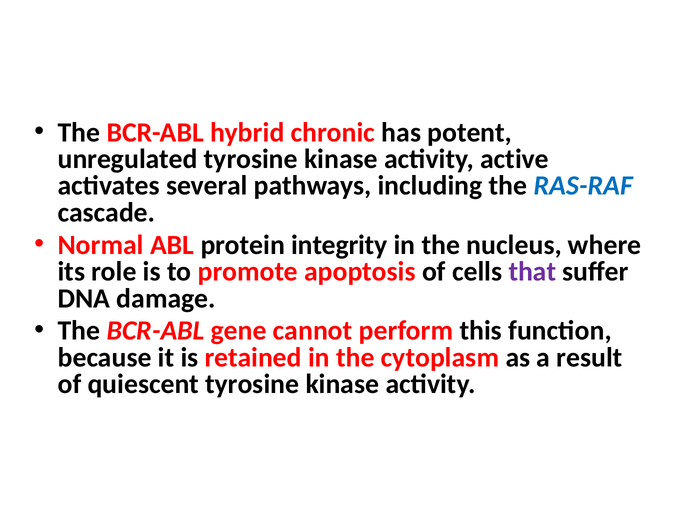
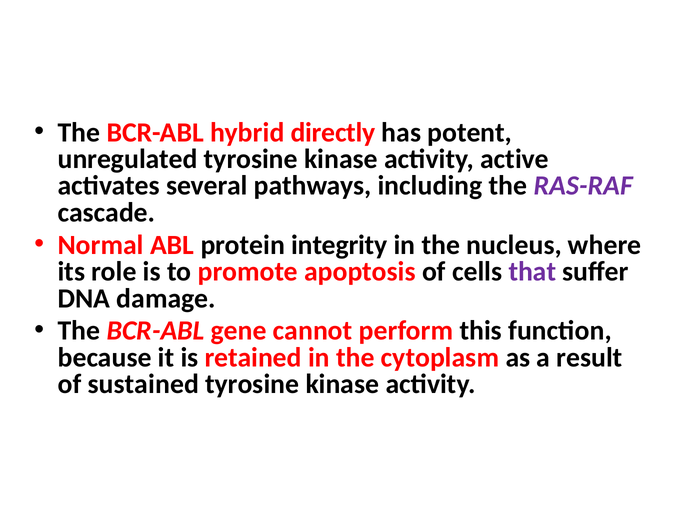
chronic: chronic -> directly
RAS-RAF colour: blue -> purple
quiescent: quiescent -> sustained
